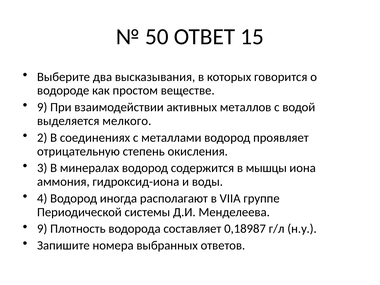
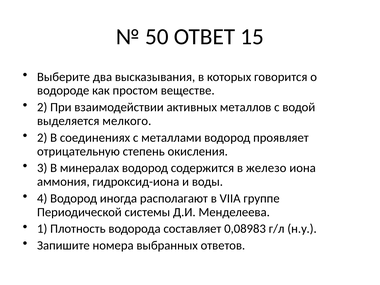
9 at (42, 107): 9 -> 2
мышцы: мышцы -> железо
9 at (42, 229): 9 -> 1
0,18987: 0,18987 -> 0,08983
